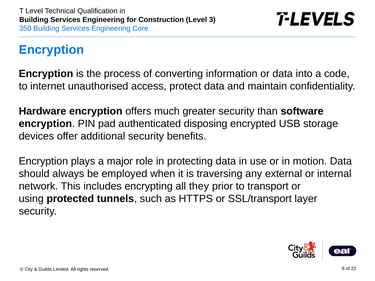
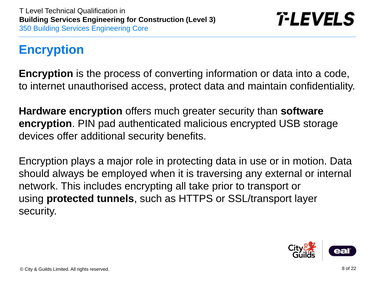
disposing: disposing -> malicious
they: they -> take
